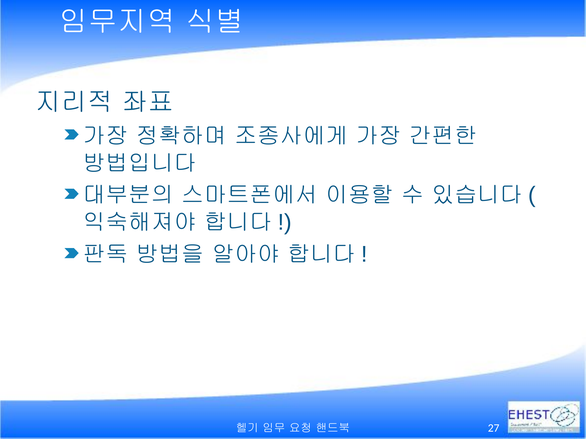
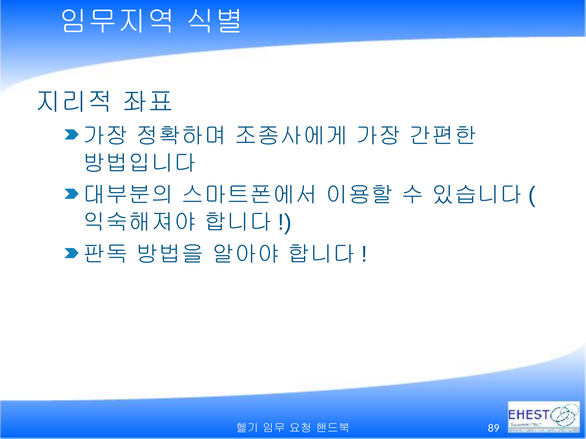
27: 27 -> 89
